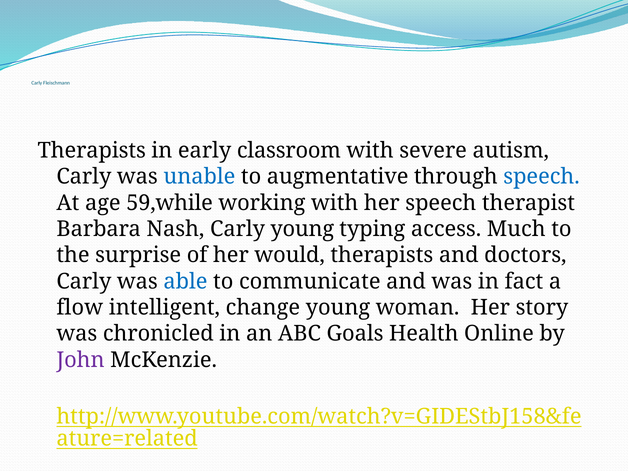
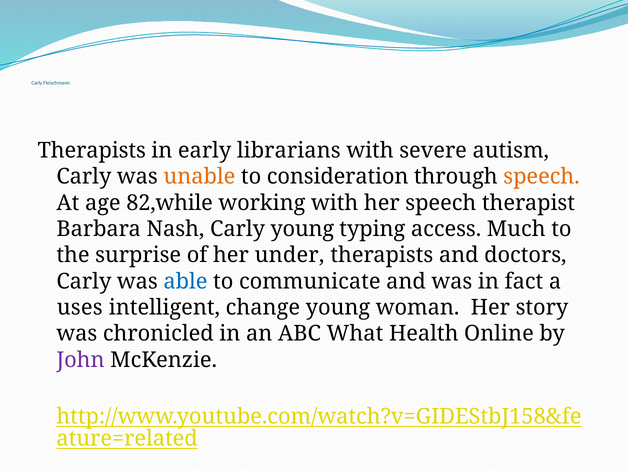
classroom: classroom -> librarians
unable colour: blue -> orange
augmentative: augmentative -> consideration
speech at (542, 177) colour: blue -> orange
59,while: 59,while -> 82,while
would: would -> under
flow: flow -> uses
Goals: Goals -> What
